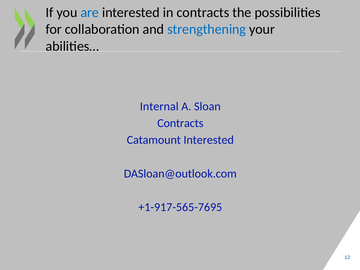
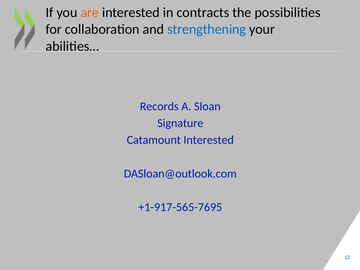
are colour: blue -> orange
Internal: Internal -> Records
Contracts at (180, 123): Contracts -> Signature
